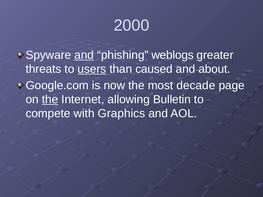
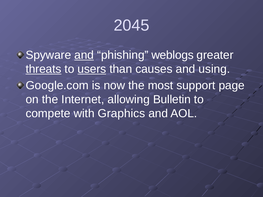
2000: 2000 -> 2045
threats underline: none -> present
caused: caused -> causes
about: about -> using
decade: decade -> support
the at (50, 100) underline: present -> none
